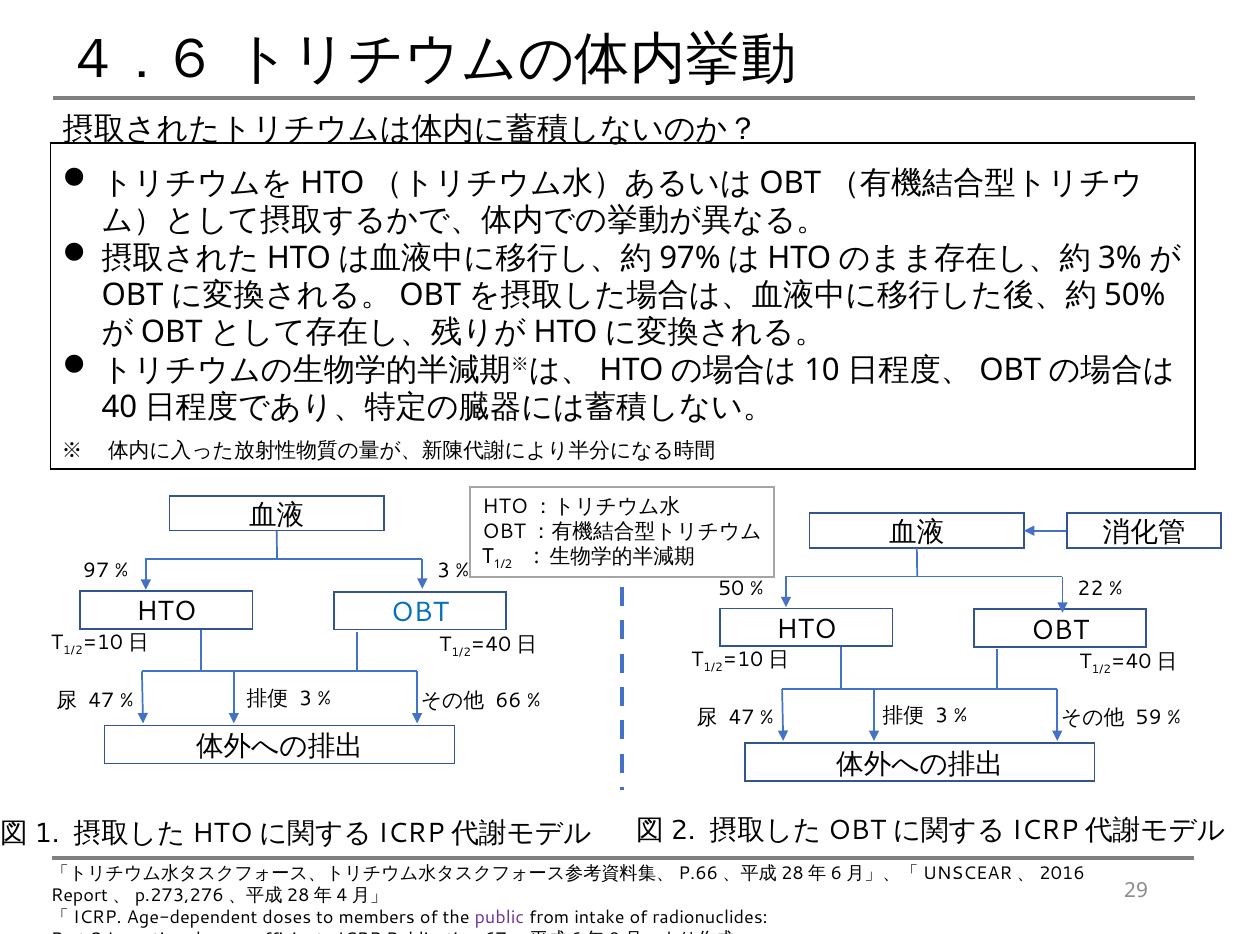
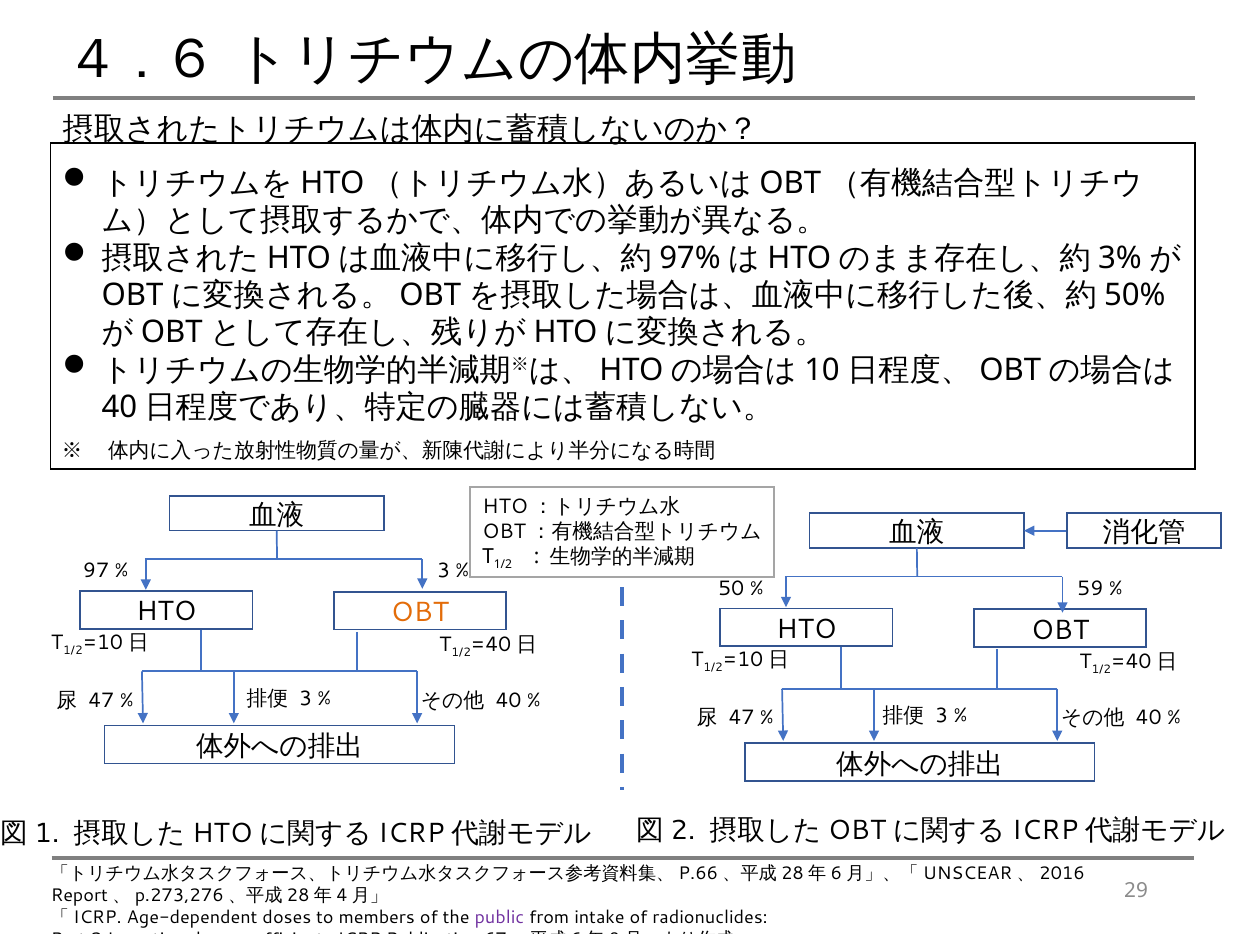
22: 22 -> 59
OBT at (420, 613) colour: blue -> orange
66 at (508, 701): 66 -> 40
59 at (1149, 718): 59 -> 40
